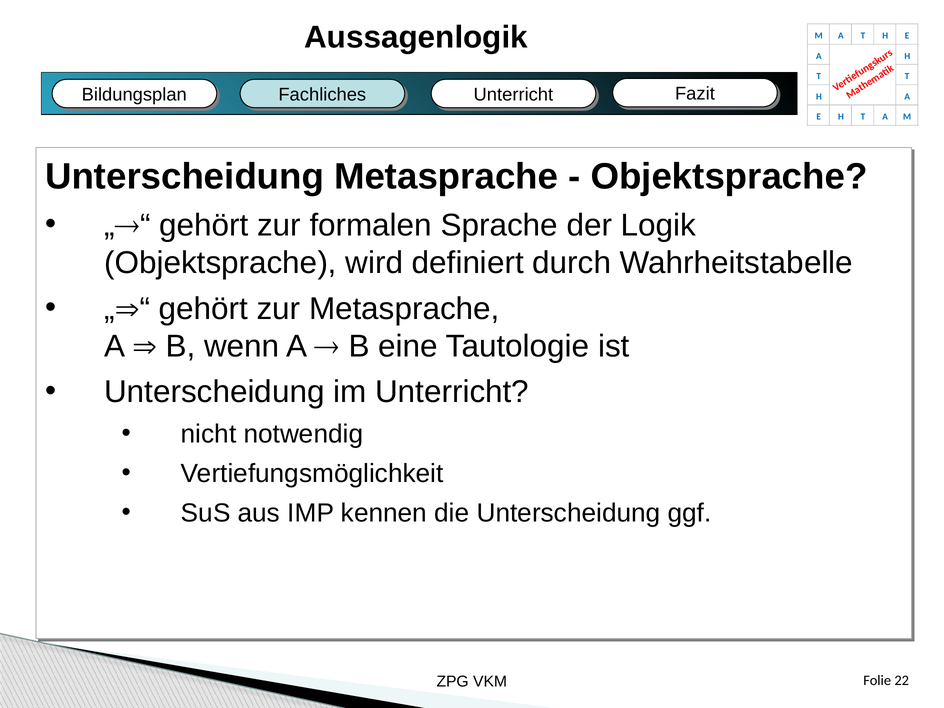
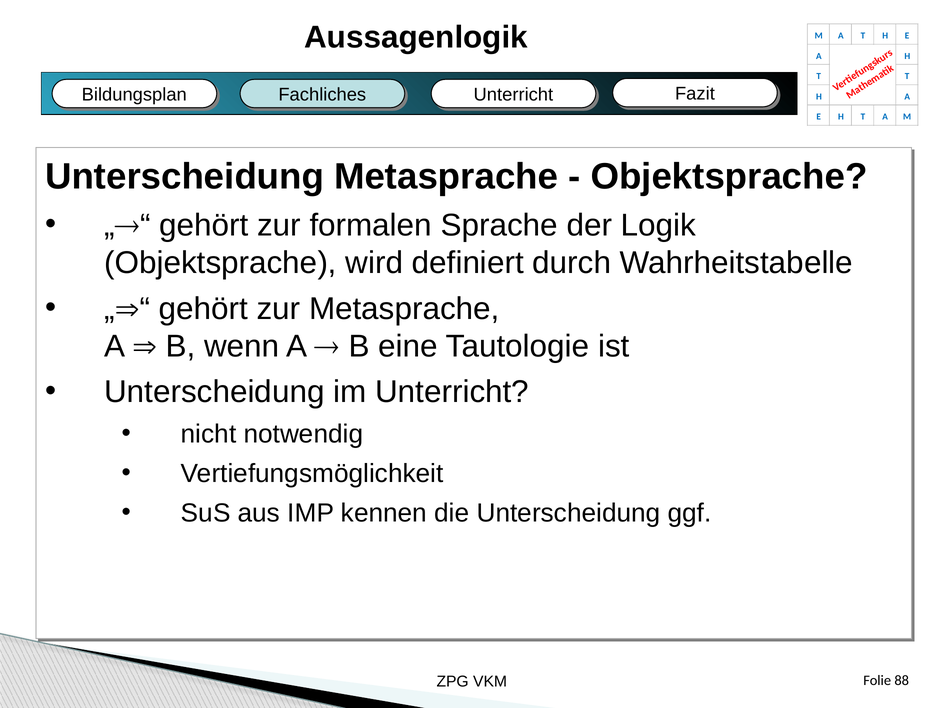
22: 22 -> 88
